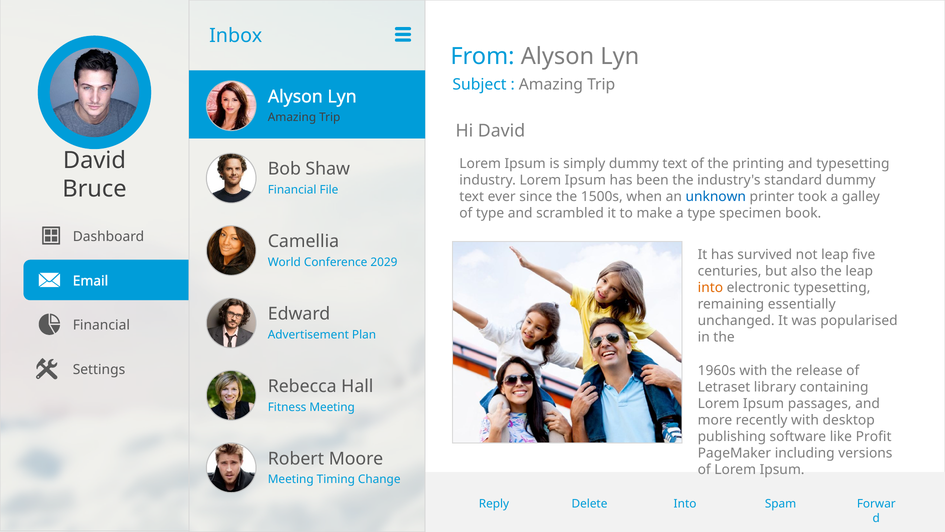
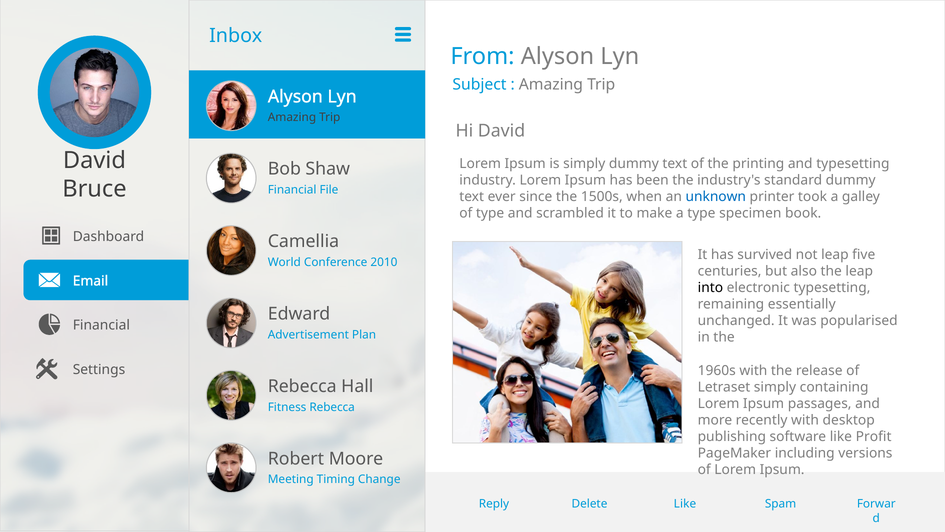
2029: 2029 -> 2010
into at (710, 287) colour: orange -> black
Letraset library: library -> simply
Fitness Meeting: Meeting -> Rebecca
Delete Into: Into -> Like
